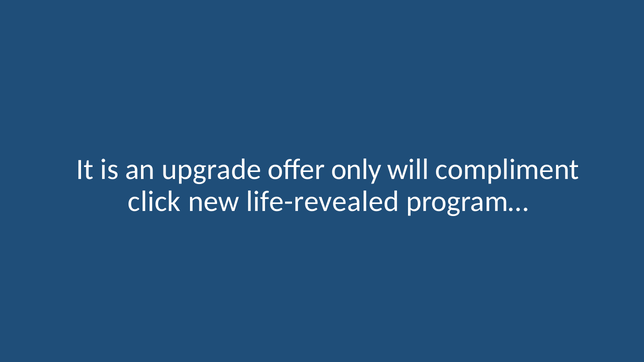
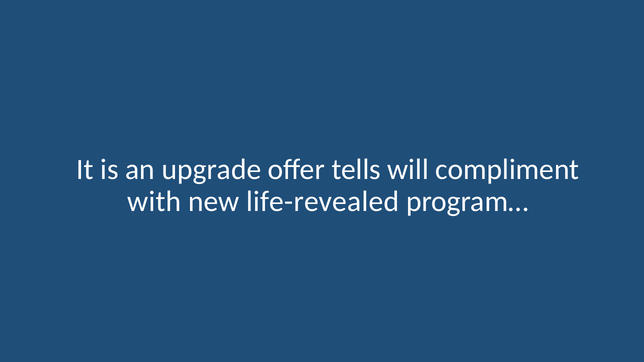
only: only -> tells
click: click -> with
